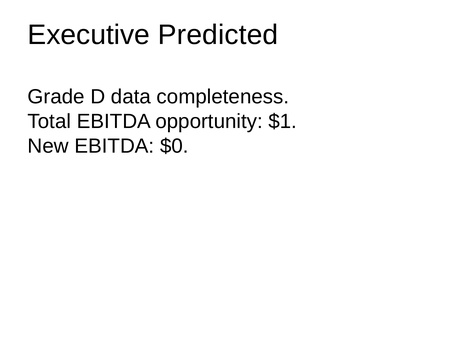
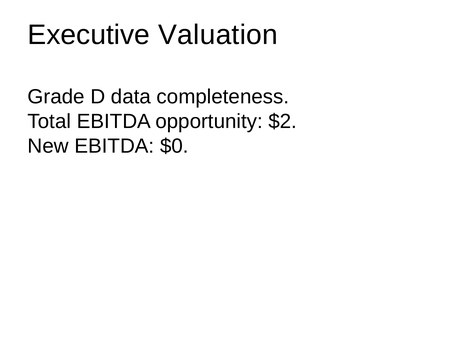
Predicted: Predicted -> Valuation
$1: $1 -> $2
